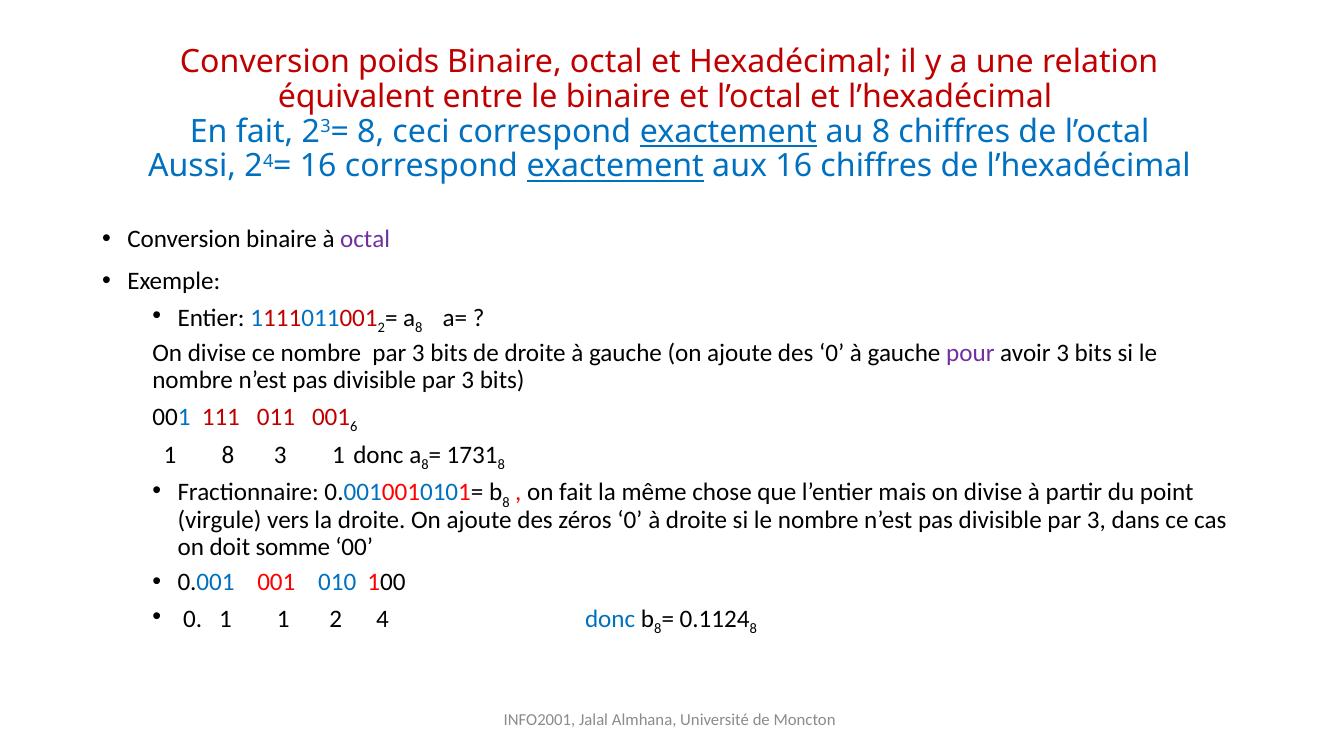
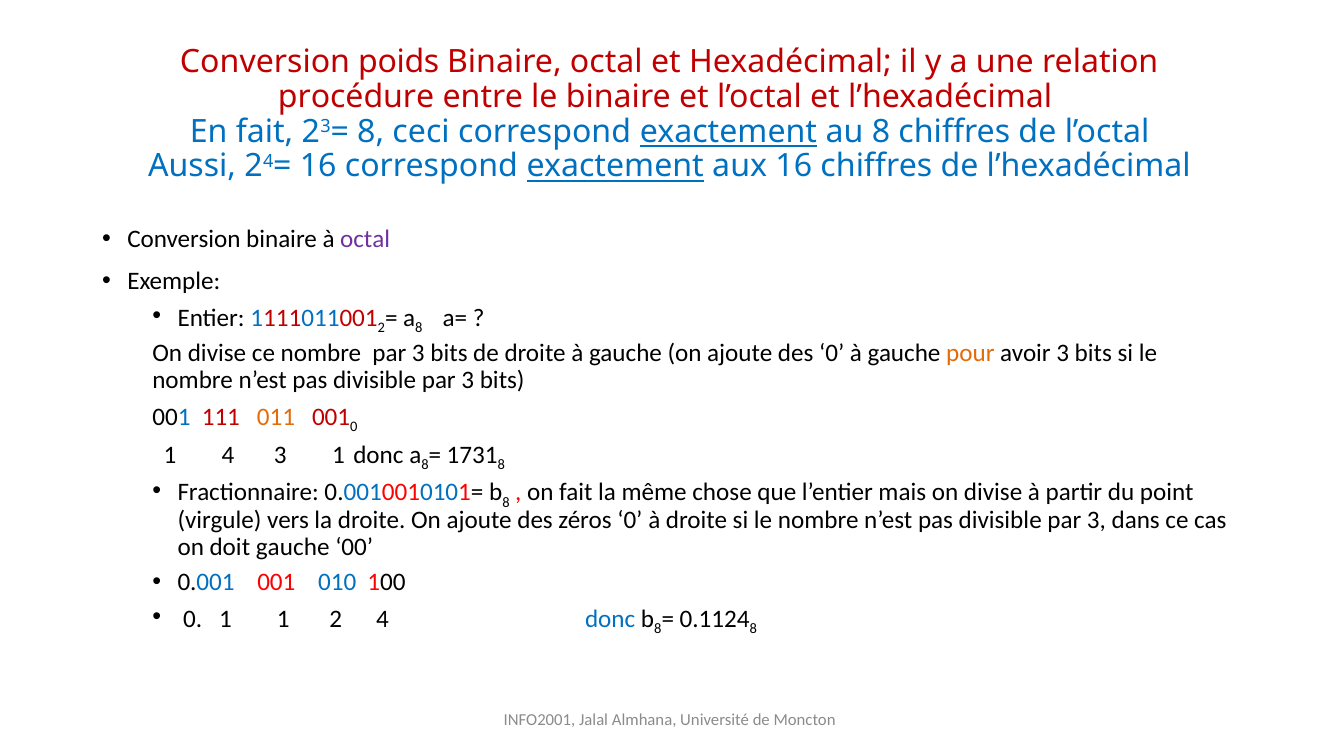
équivalent: équivalent -> procédure
pour colour: purple -> orange
011 colour: red -> orange
001 6: 6 -> 0
1 8: 8 -> 4
doit somme: somme -> gauche
